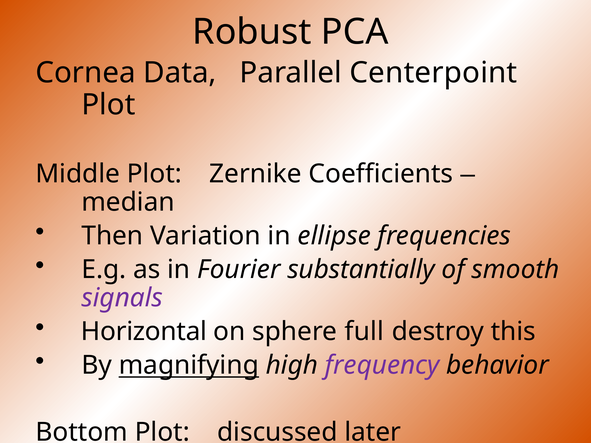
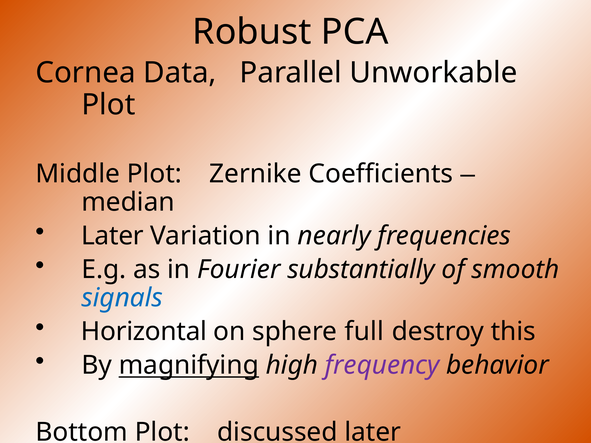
Centerpoint: Centerpoint -> Unworkable
Then at (112, 236): Then -> Later
ellipse: ellipse -> nearly
signals colour: purple -> blue
